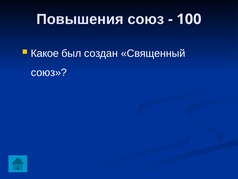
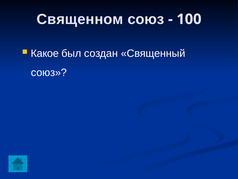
Повышения: Повышения -> Священном
